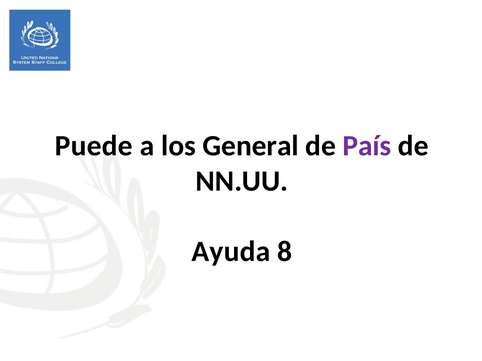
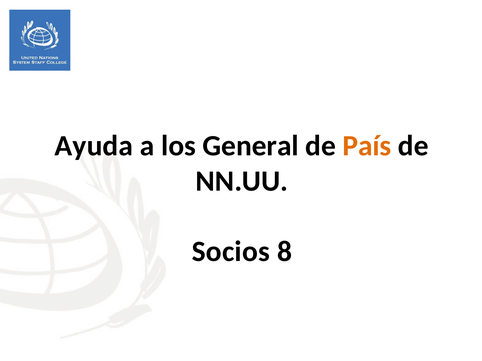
Puede: Puede -> Ayuda
País colour: purple -> orange
Ayuda: Ayuda -> Socios
